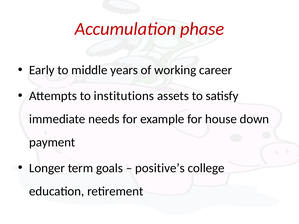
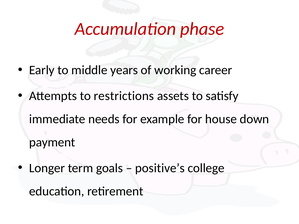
institutions: institutions -> restrictions
